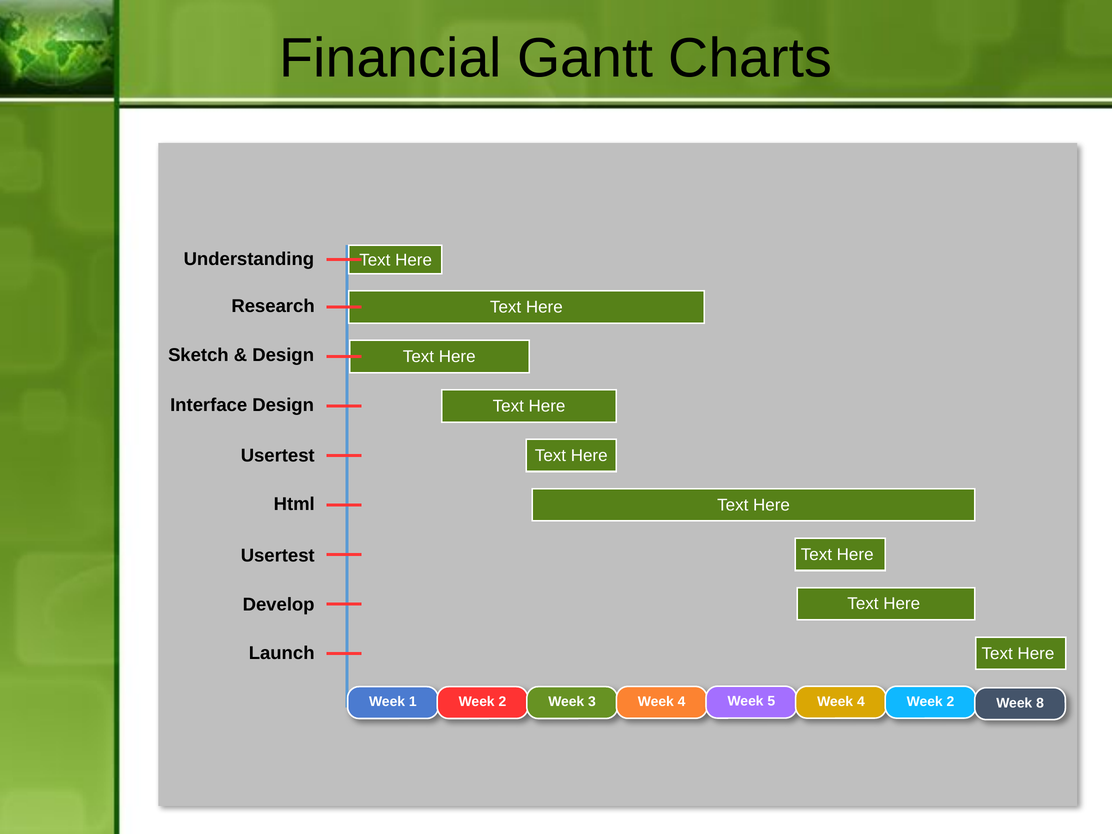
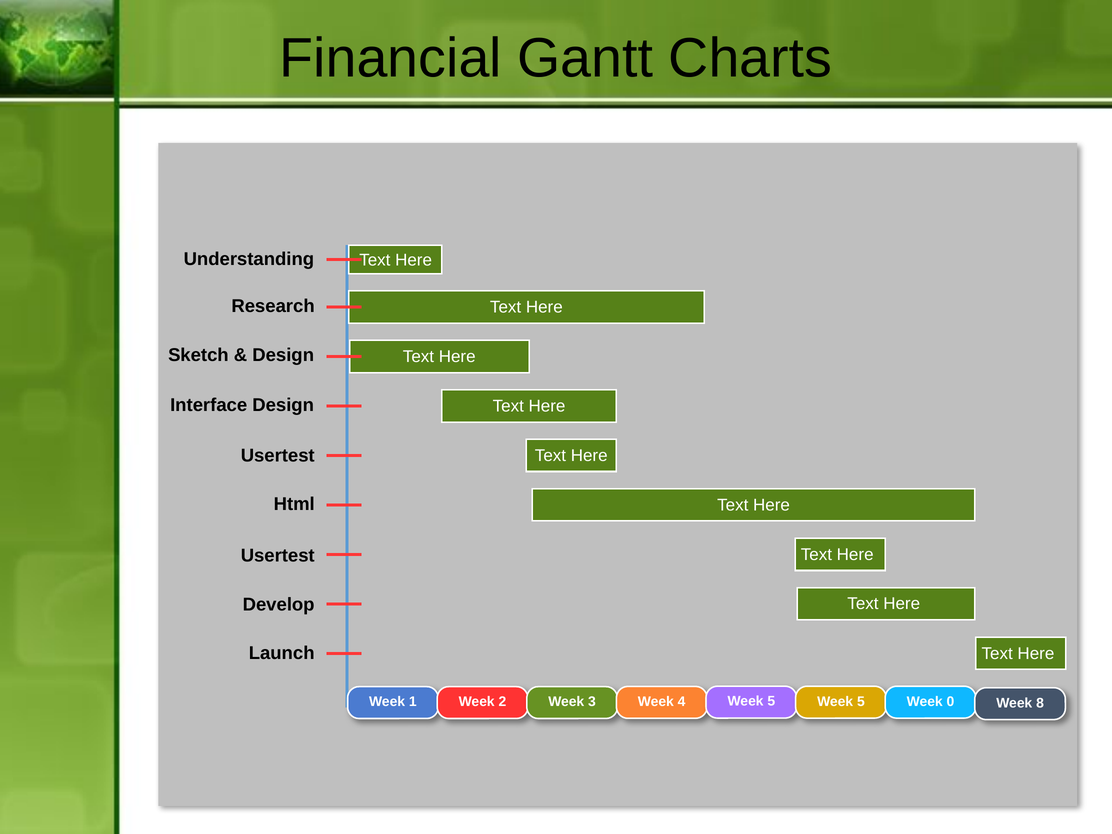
5 Week 4: 4 -> 5
2 at (950, 701): 2 -> 0
